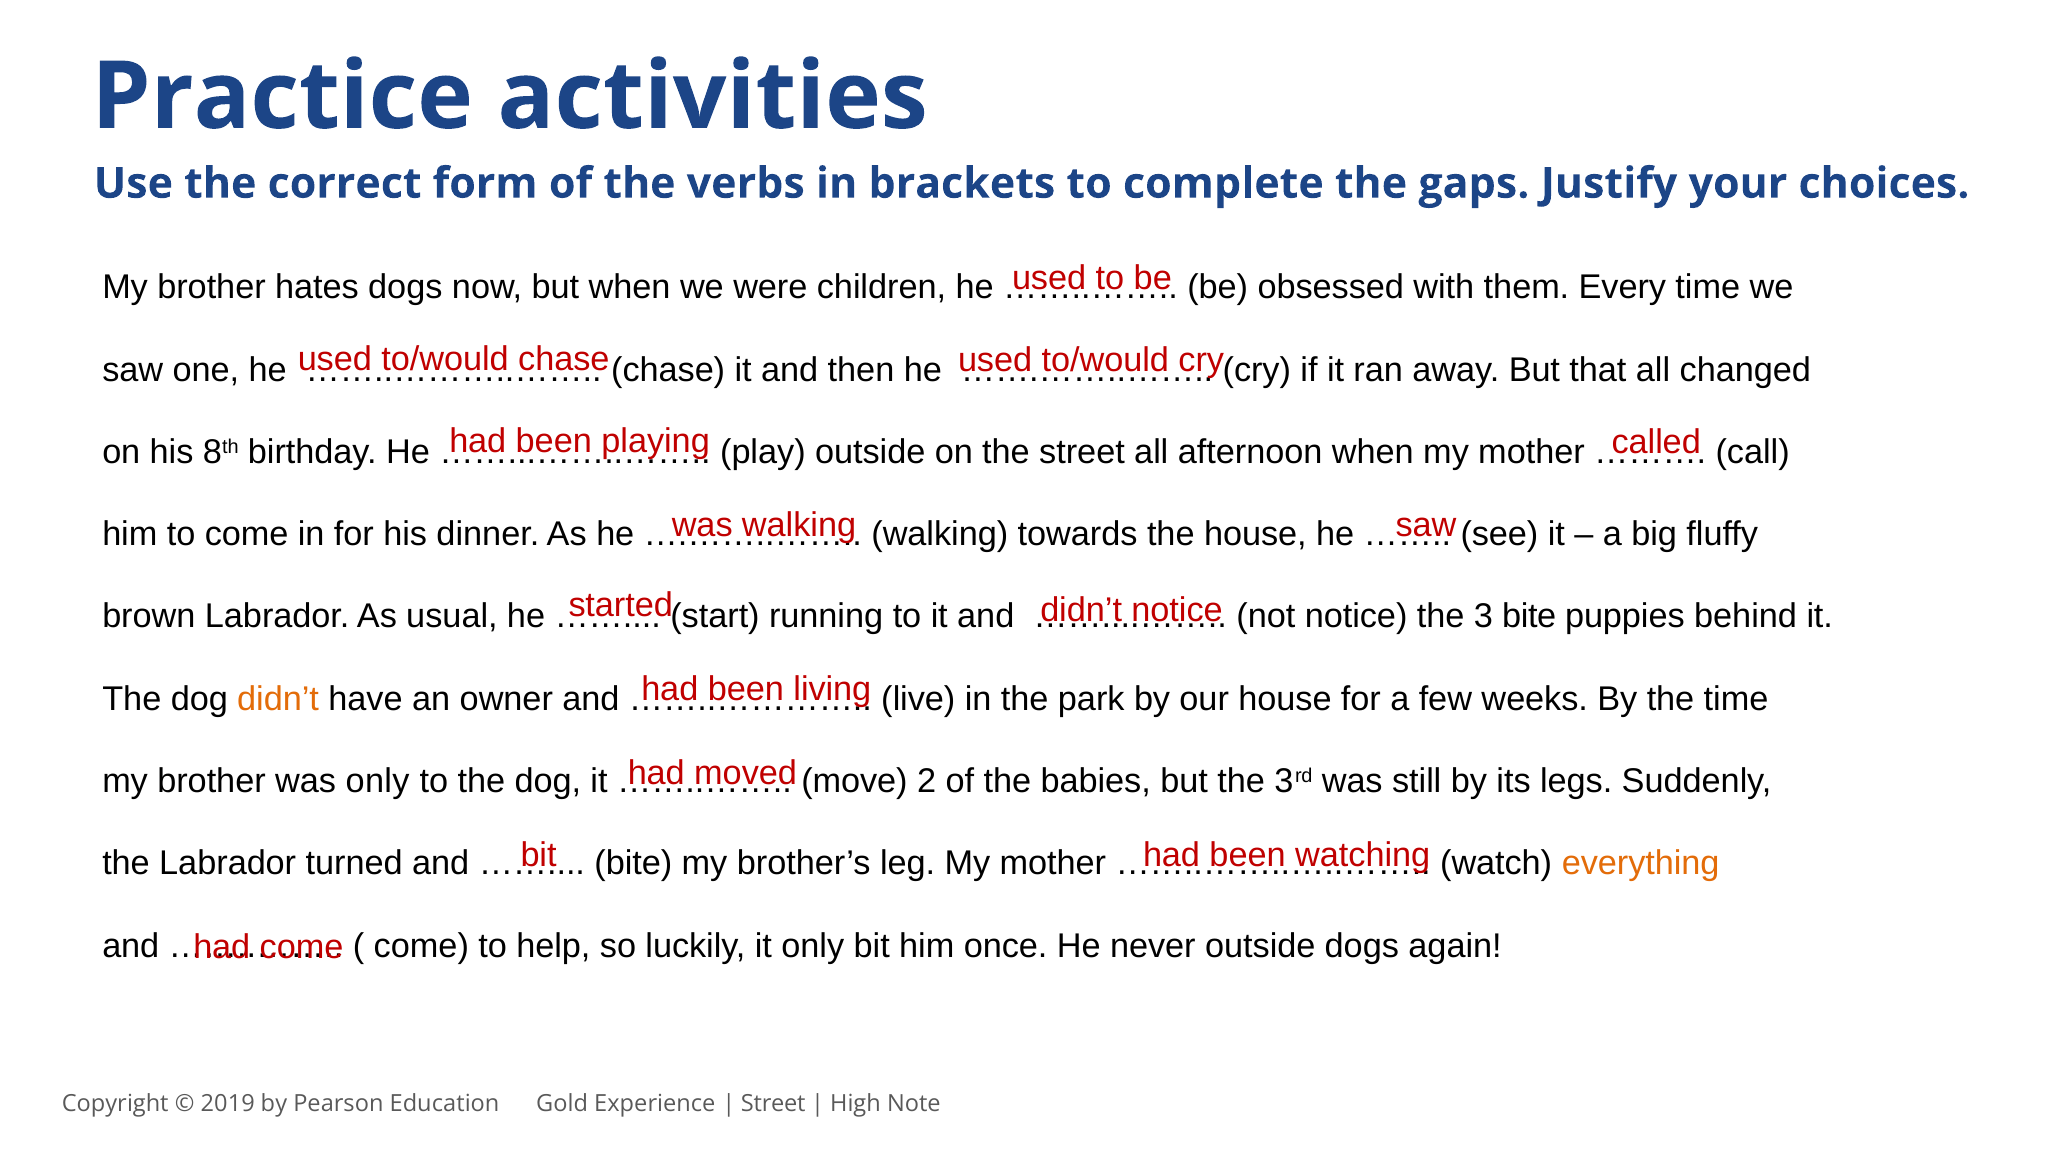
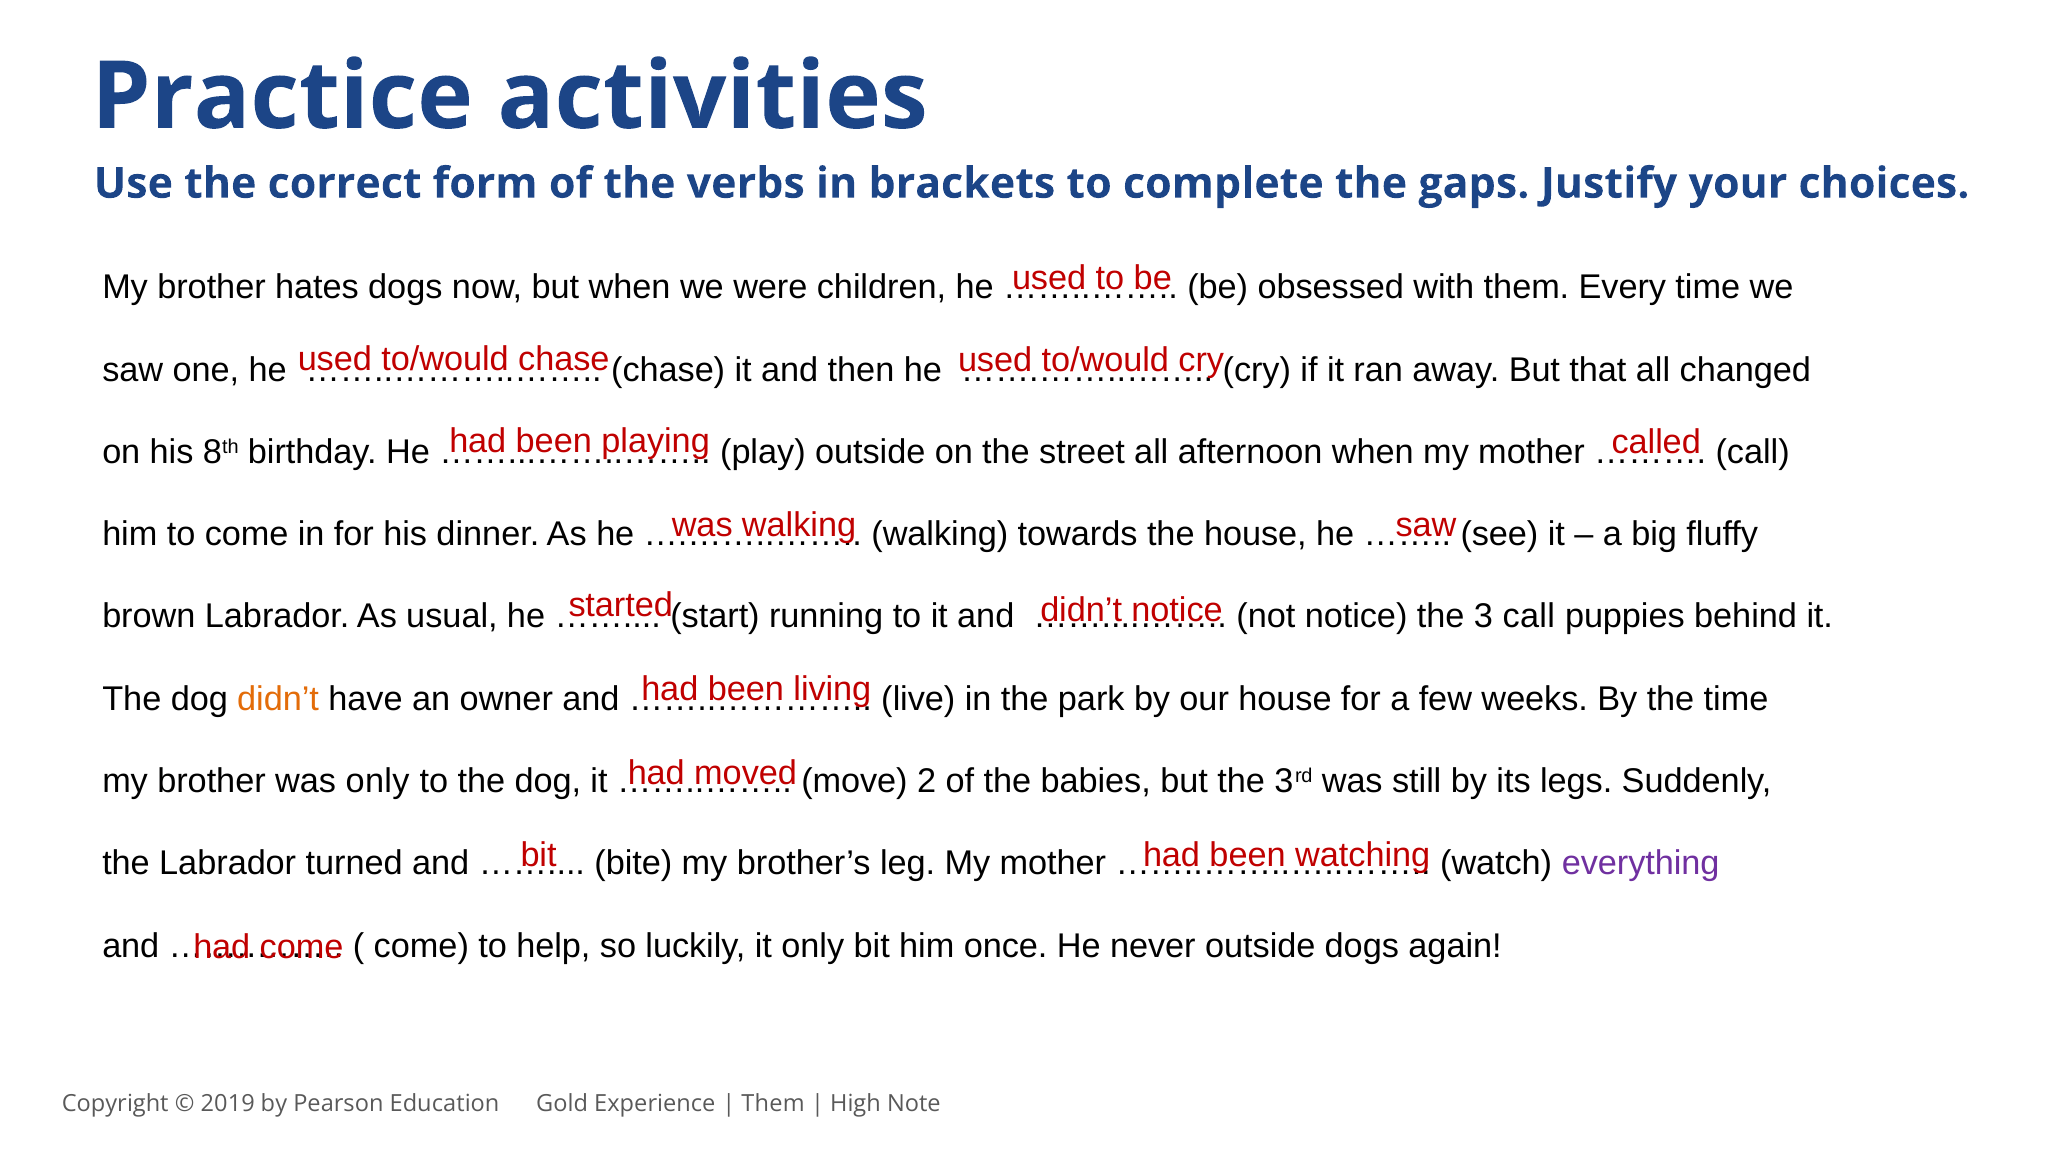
3 bite: bite -> call
everything colour: orange -> purple
Street at (773, 1104): Street -> Them
